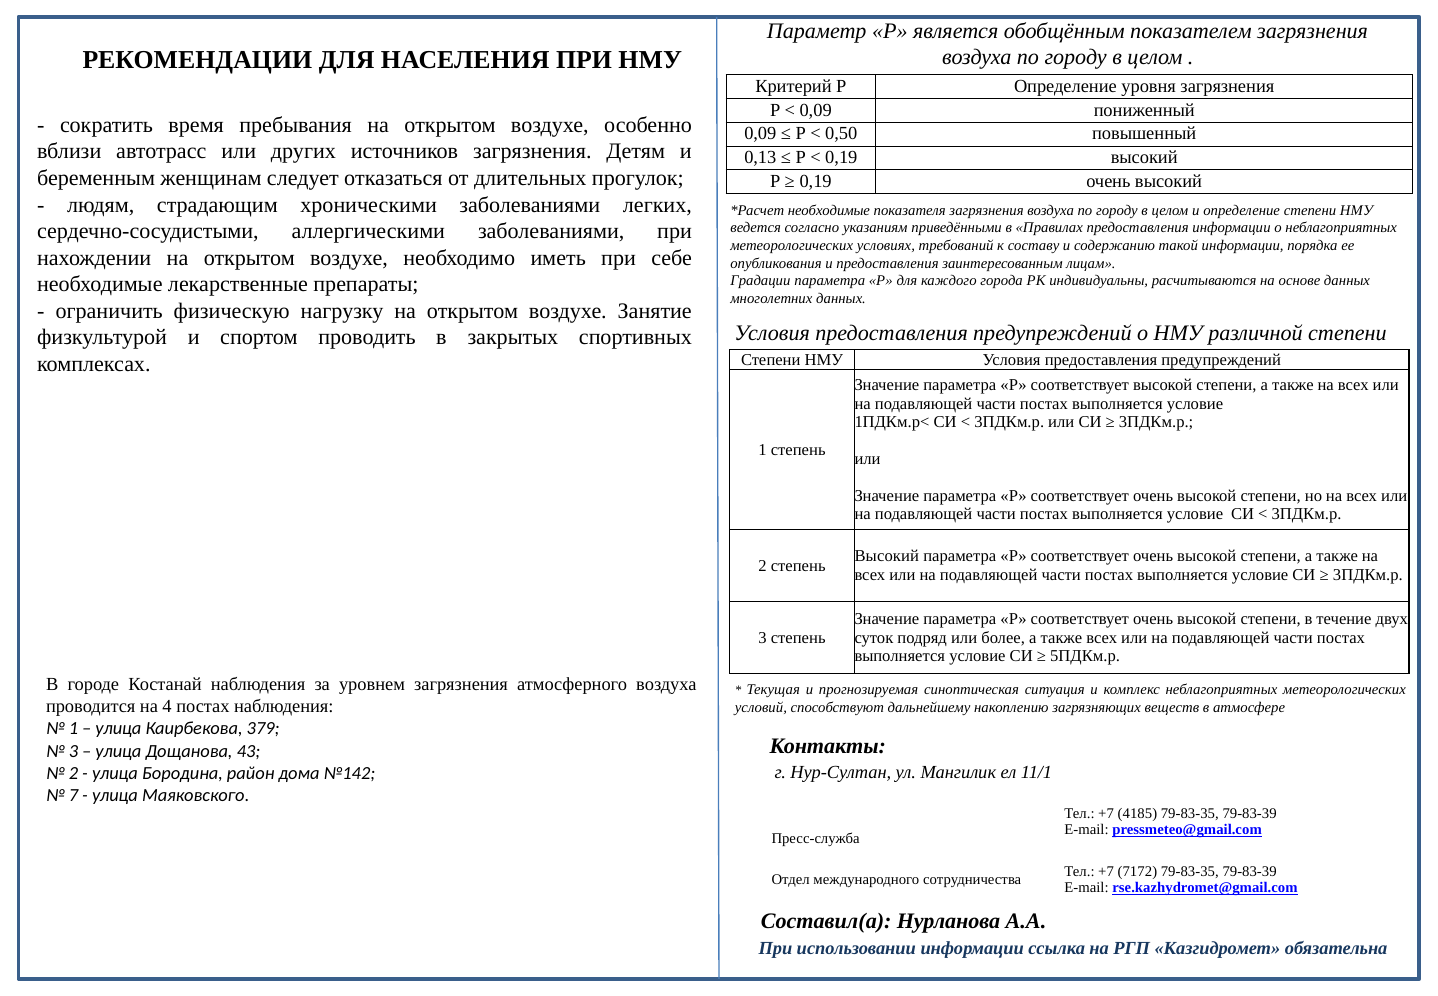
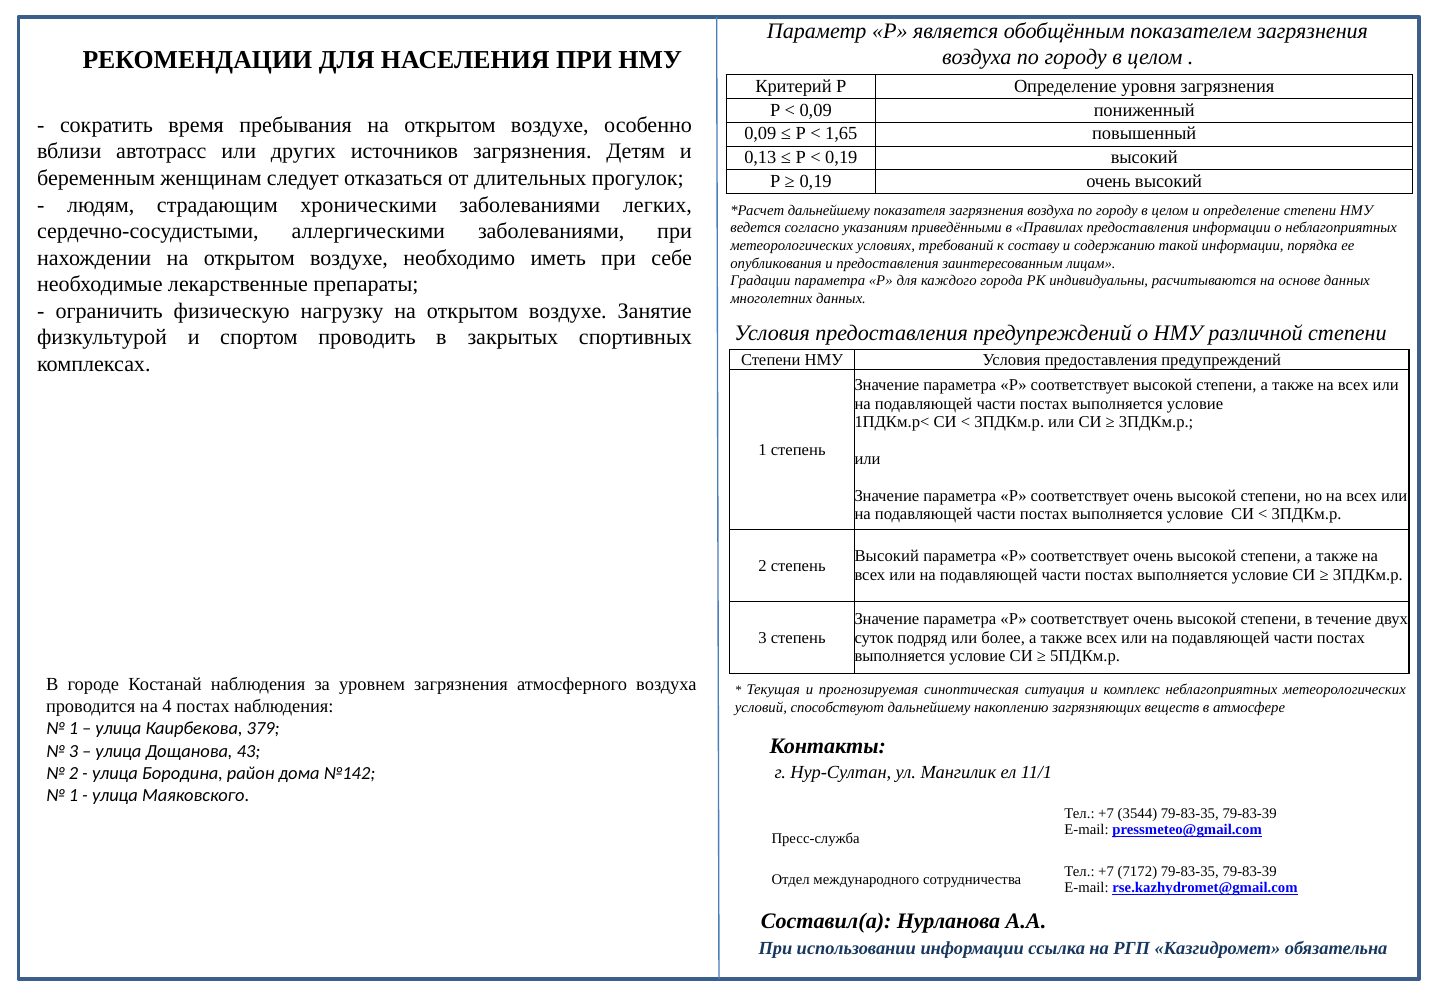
0,50: 0,50 -> 1,65
необходимые at (829, 210): необходимые -> дальнейшему
7 at (74, 795): 7 -> 1
4185: 4185 -> 3544
